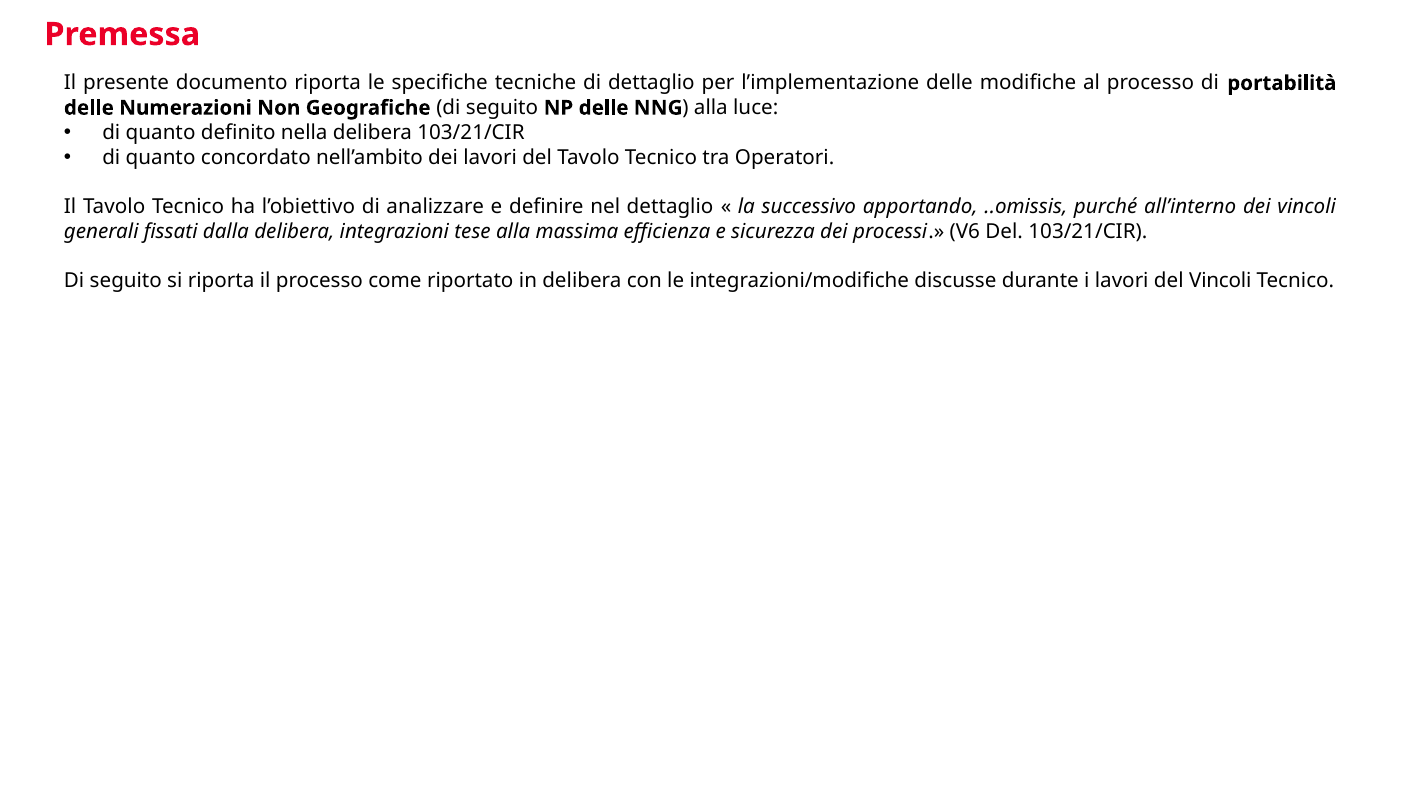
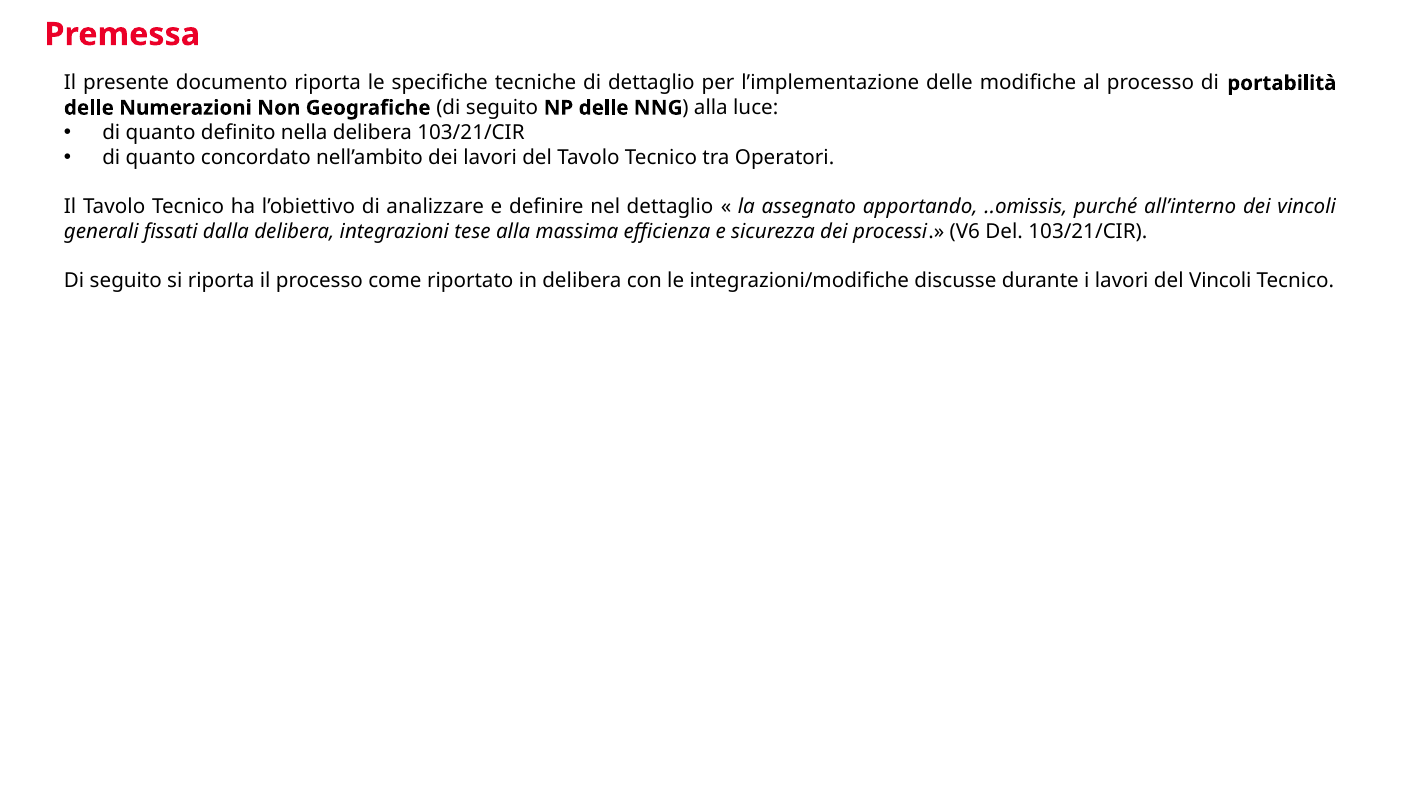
successivo: successivo -> assegnato
